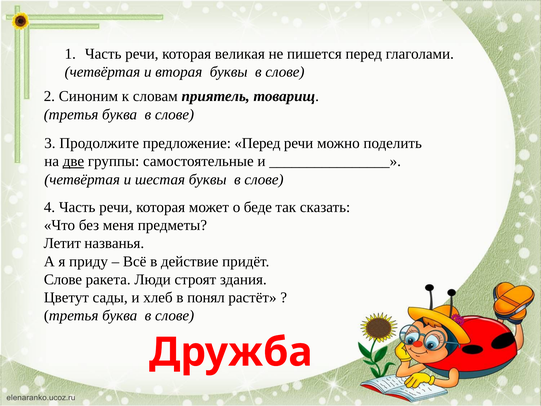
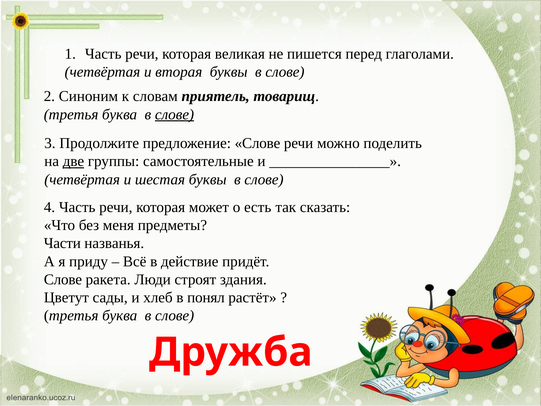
слове at (174, 114) underline: none -> present
предложение Перед: Перед -> Слове
беде: беде -> есть
Летит: Летит -> Части
